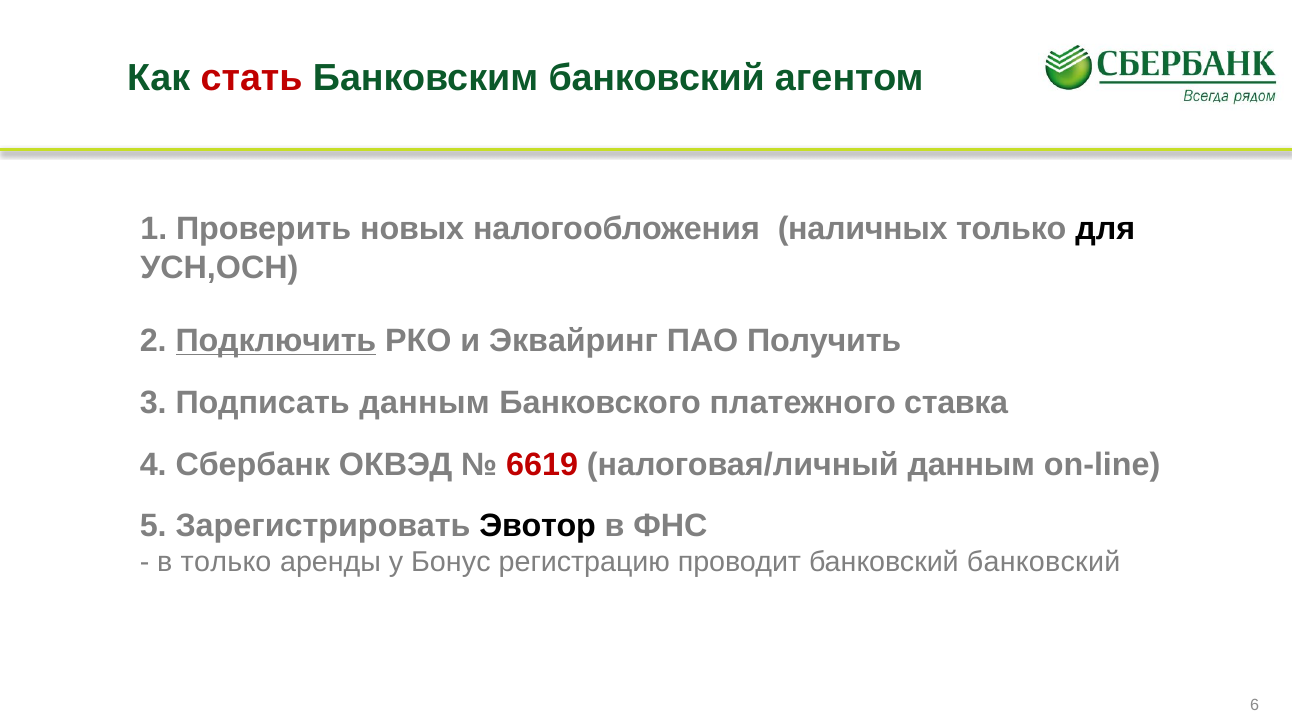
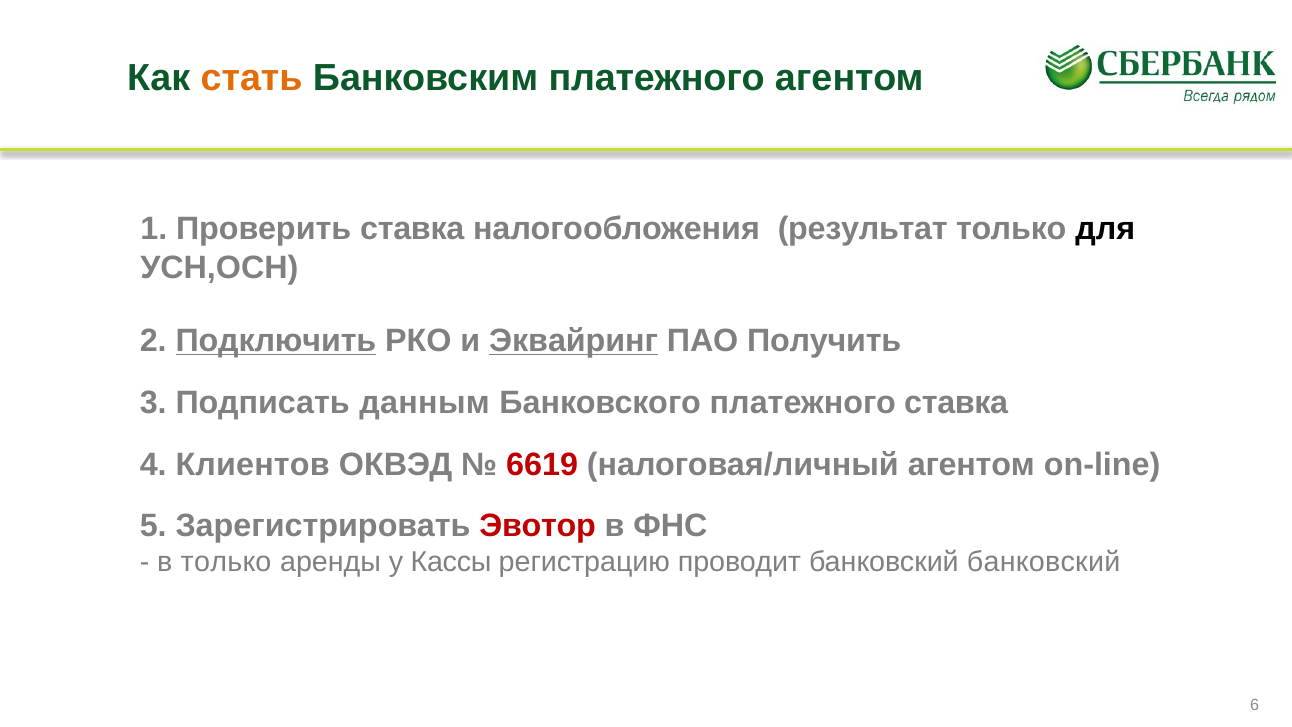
стать colour: red -> orange
Банковским банковский: банковский -> платежного
Проверить новых: новых -> ставка
наличных: наличных -> результат
Эквайринг underline: none -> present
Сбербанк: Сбербанк -> Клиентов
налоговая/личный данным: данным -> агентом
Эвотор colour: black -> red
Бонус: Бонус -> Кассы
